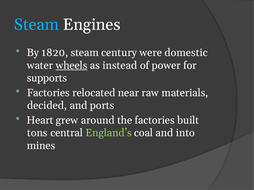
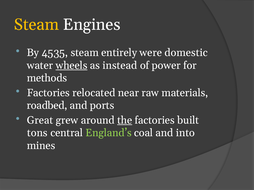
Steam at (36, 25) colour: light blue -> yellow
1820: 1820 -> 4535
century: century -> entirely
supports: supports -> methods
decided: decided -> roadbed
Heart: Heart -> Great
the underline: none -> present
